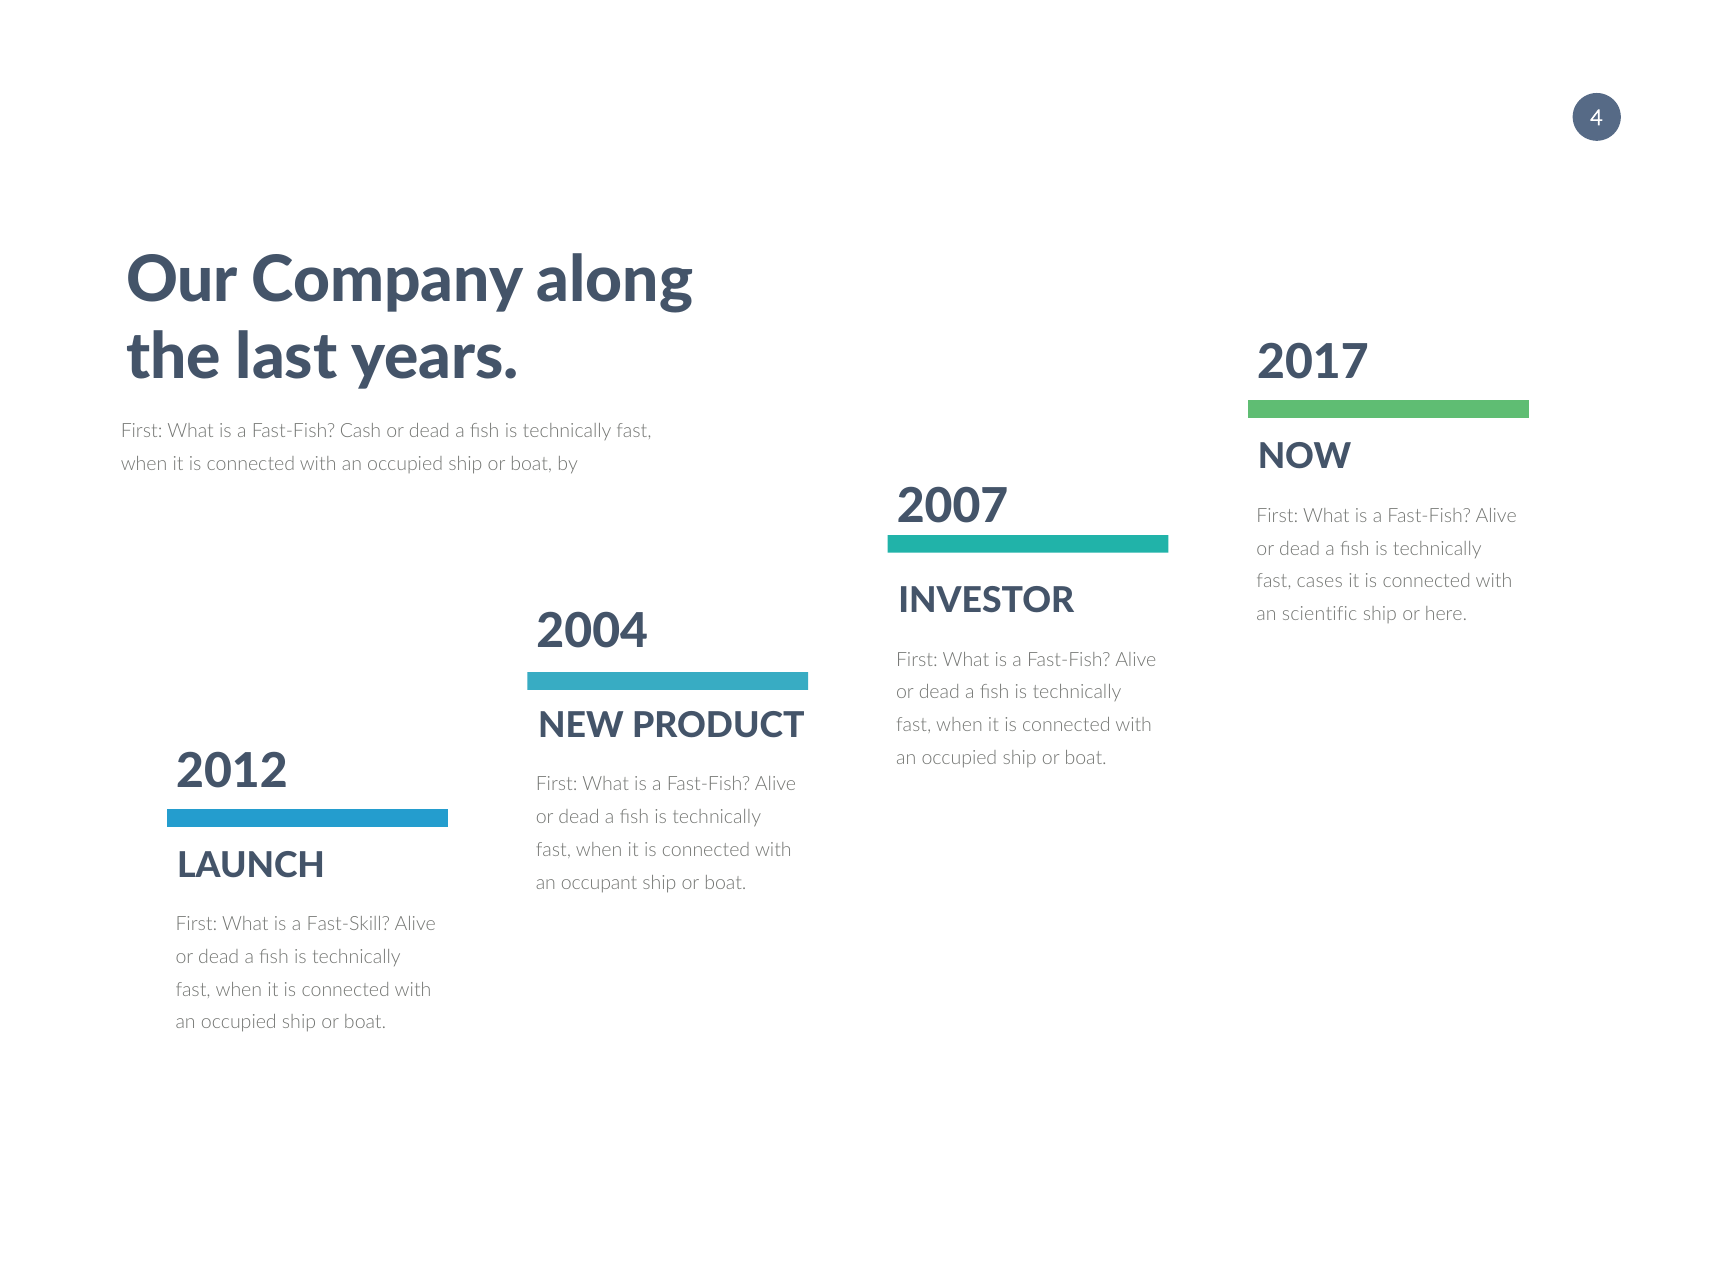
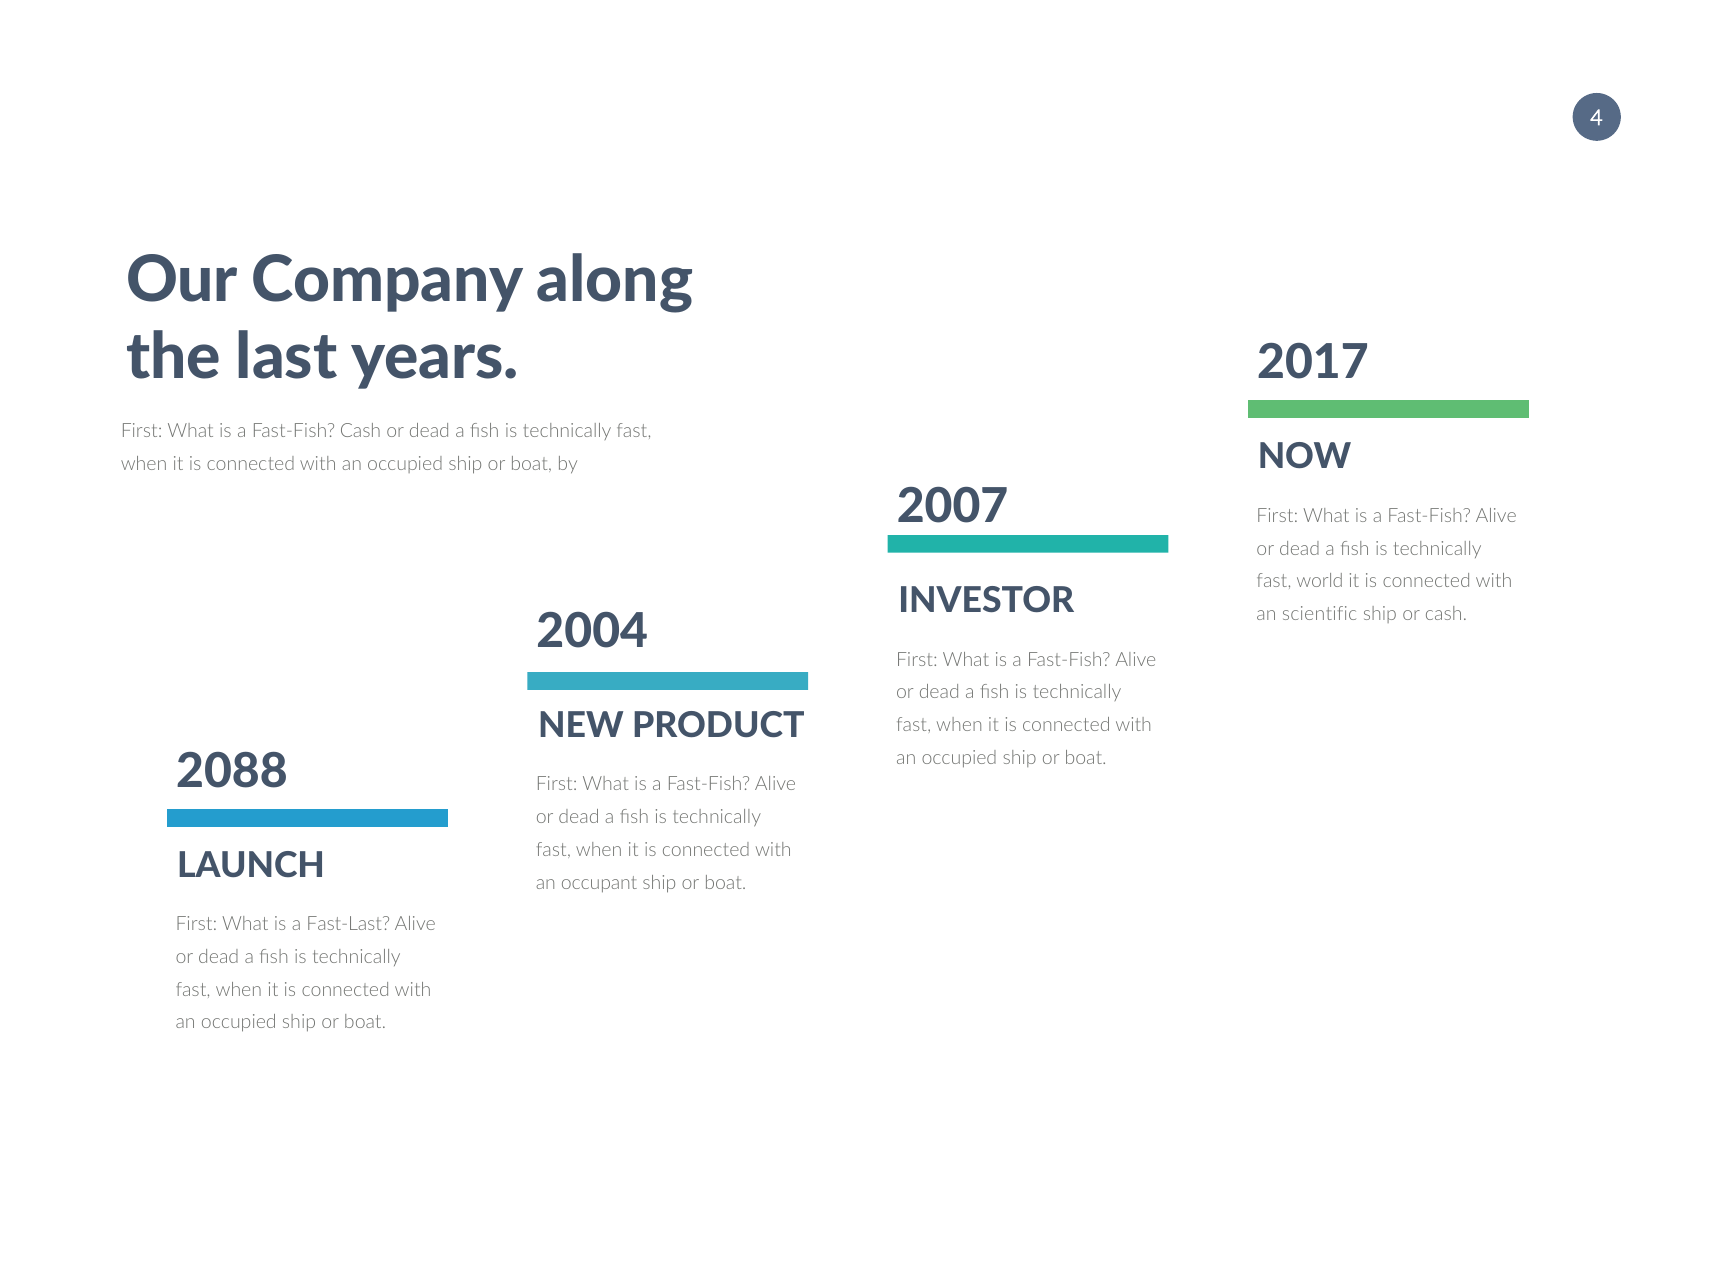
cases: cases -> world
or here: here -> cash
2012: 2012 -> 2088
Fast-Skill: Fast-Skill -> Fast-Last
